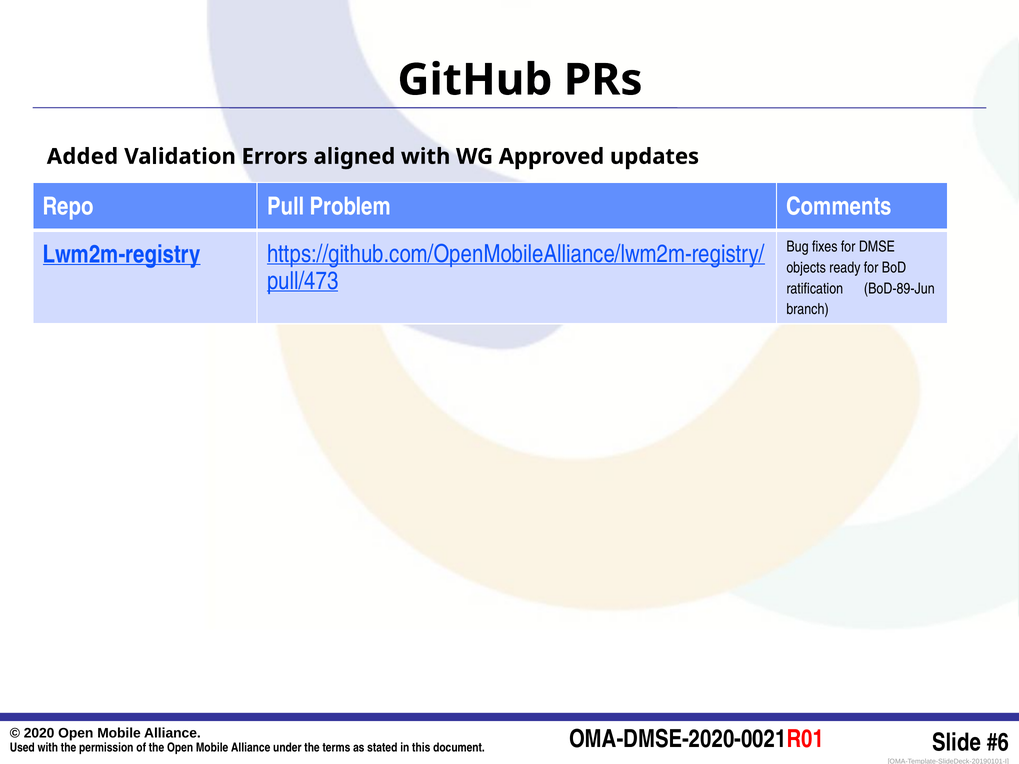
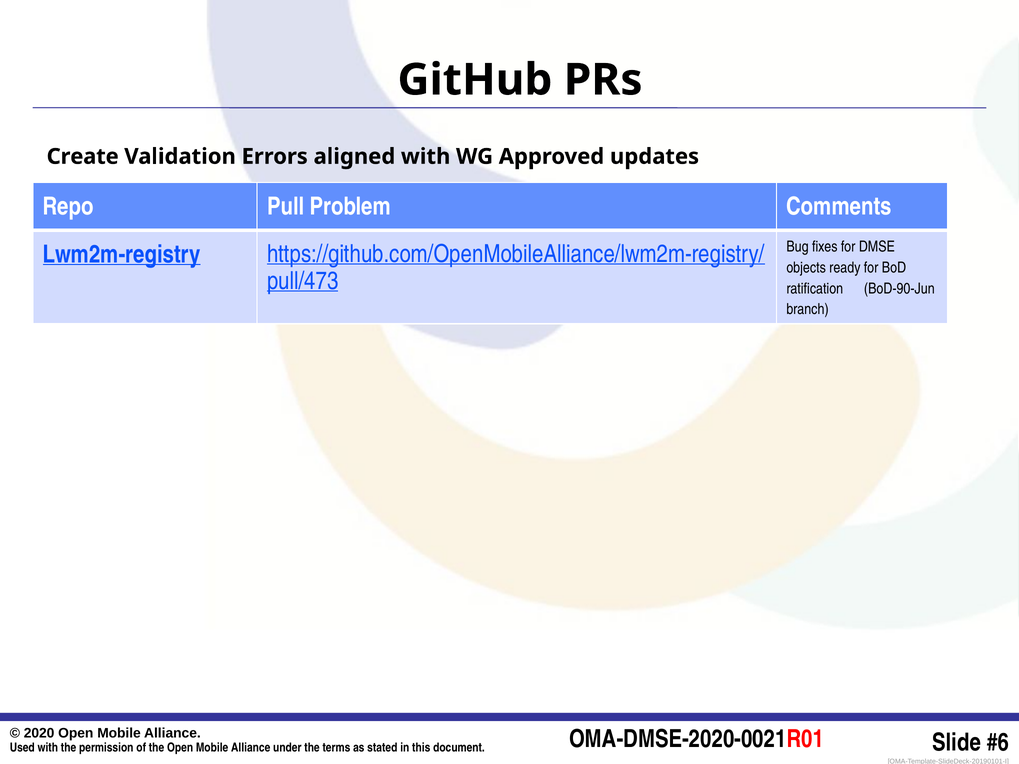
Added: Added -> Create
BoD-89-Jun: BoD-89-Jun -> BoD-90-Jun
